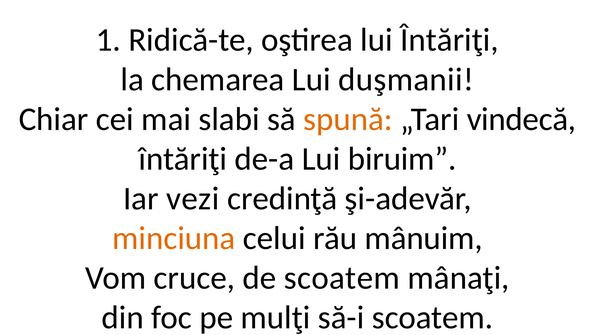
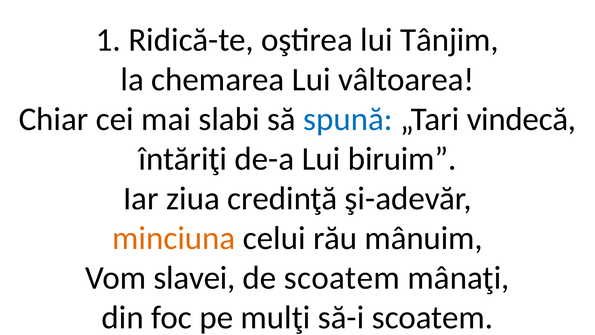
lui Întăriţi: Întăriţi -> Tânjim
duşmanii: duşmanii -> vâltoarea
spună colour: orange -> blue
vezi: vezi -> ziua
cruce: cruce -> slavei
